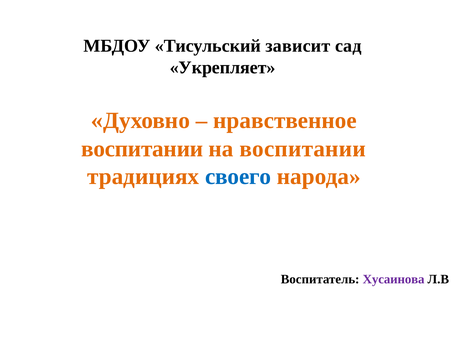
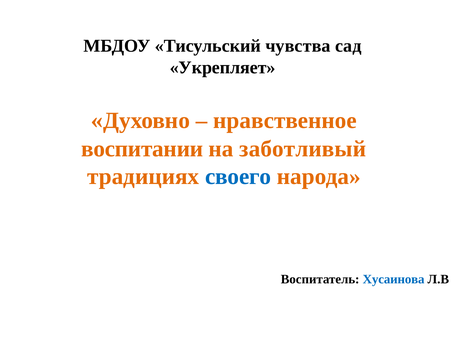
зависит: зависит -> чувства
на воспитании: воспитании -> заботливый
Хусаинова colour: purple -> blue
